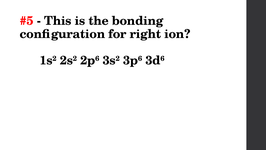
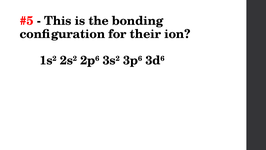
right: right -> their
